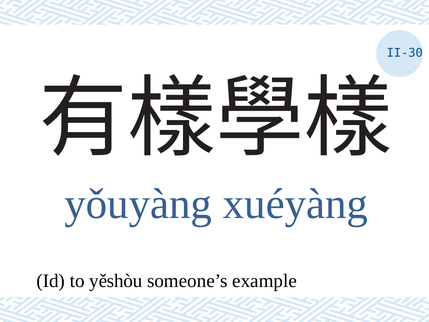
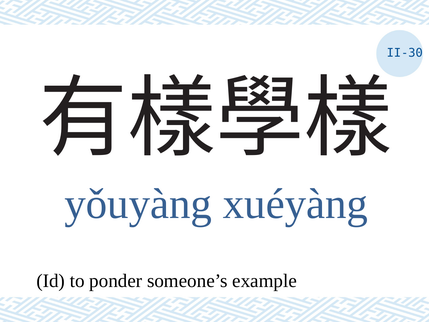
yěshòu: yěshòu -> ponder
